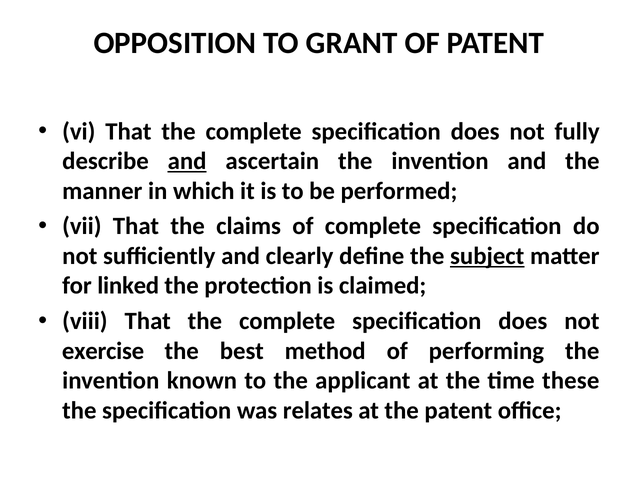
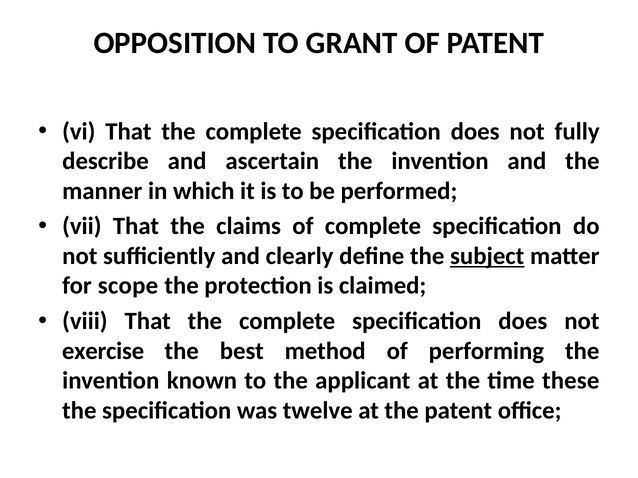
and at (187, 161) underline: present -> none
linked: linked -> scope
relates: relates -> twelve
